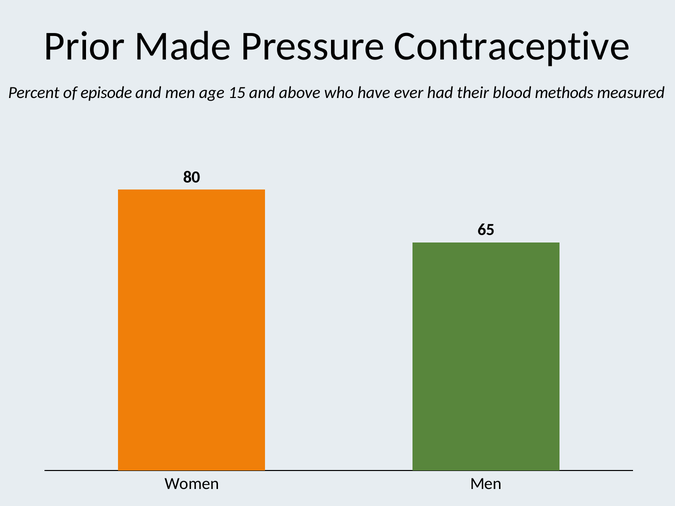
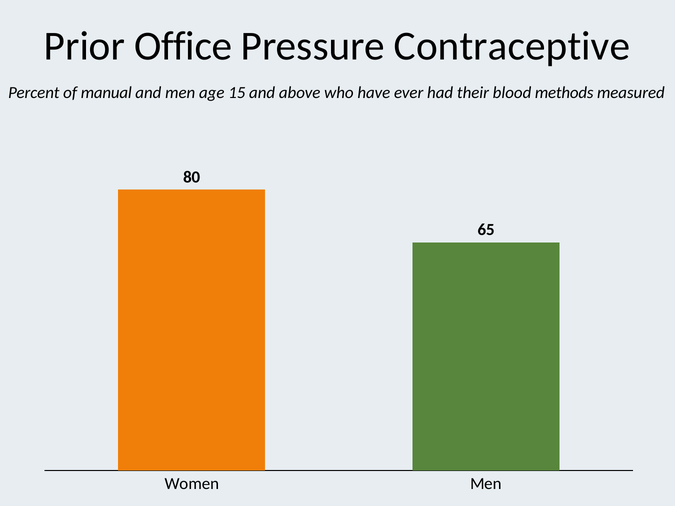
Made: Made -> Office
episode: episode -> manual
